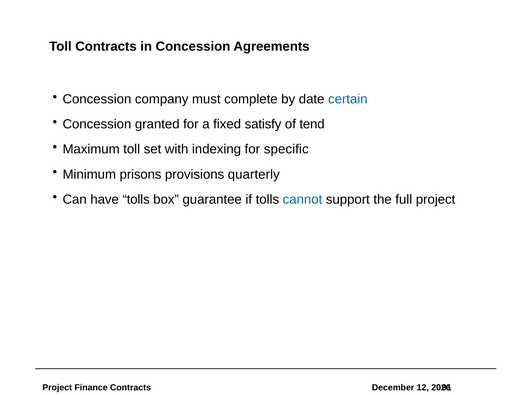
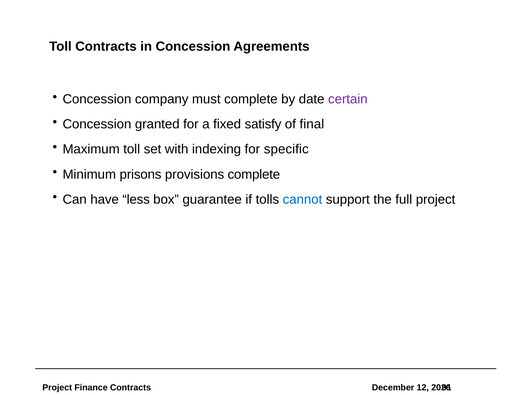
certain colour: blue -> purple
tend: tend -> final
provisions quarterly: quarterly -> complete
have tolls: tolls -> less
